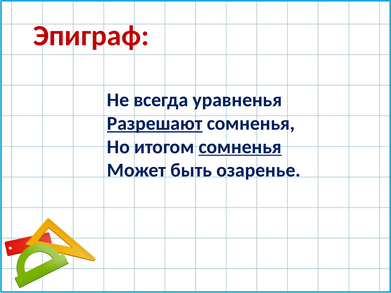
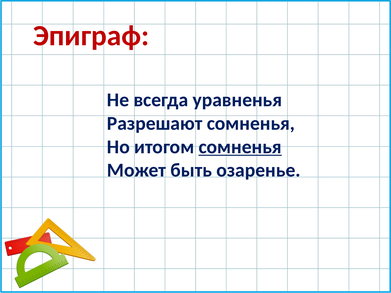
Разрешают underline: present -> none
